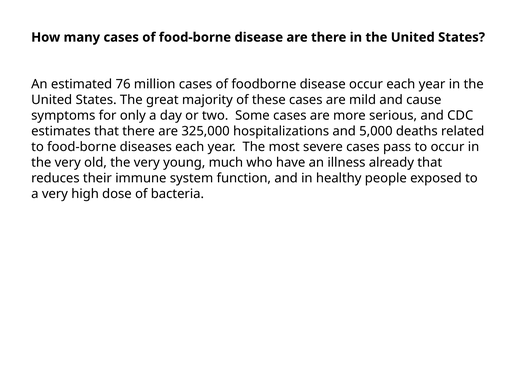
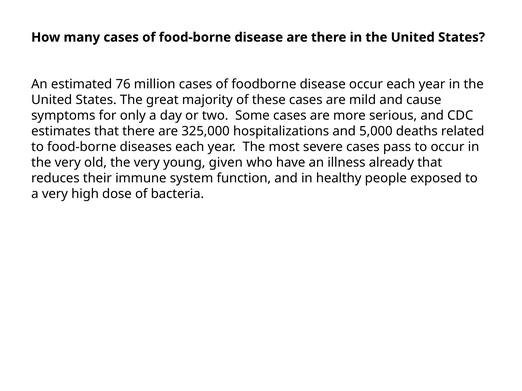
much: much -> given
